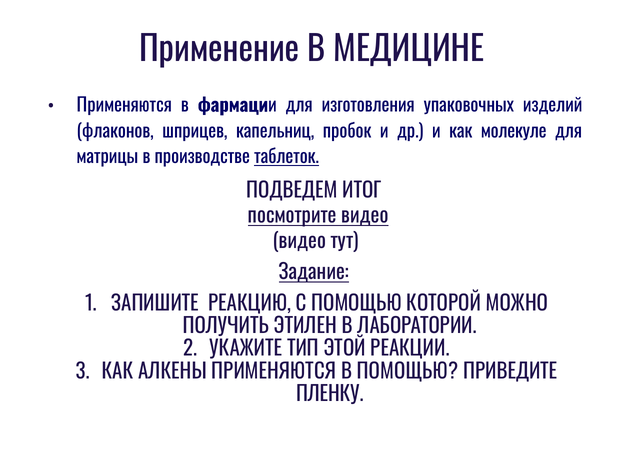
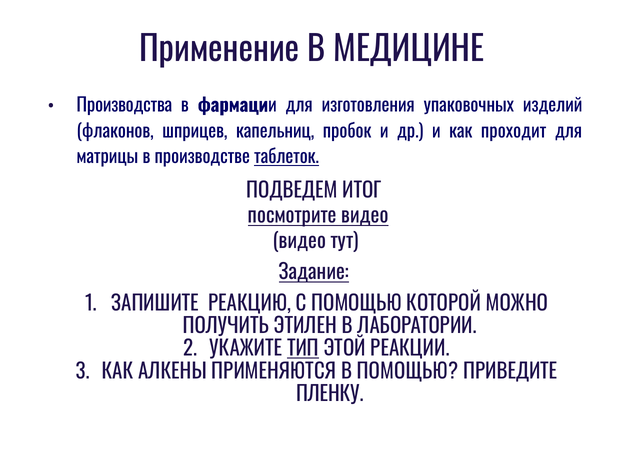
Применяются at (124, 106): Применяются -> Производства
молекуле: молекуле -> проходит
ТИП underline: none -> present
